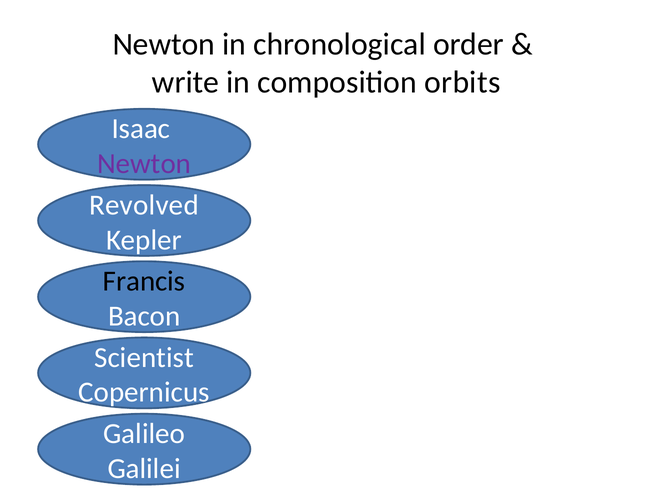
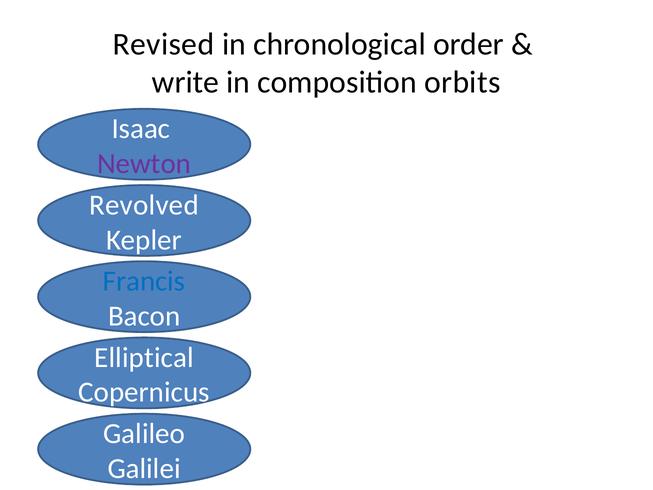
Newton at (164, 44): Newton -> Revised
Francis colour: black -> blue
Scientist: Scientist -> Elliptical
